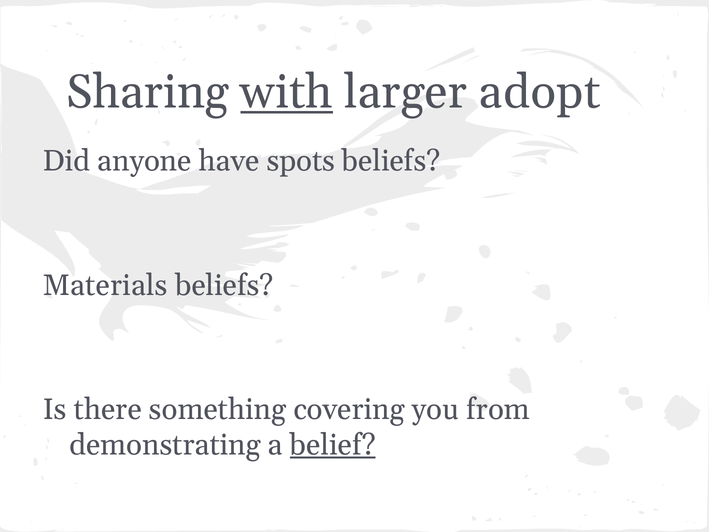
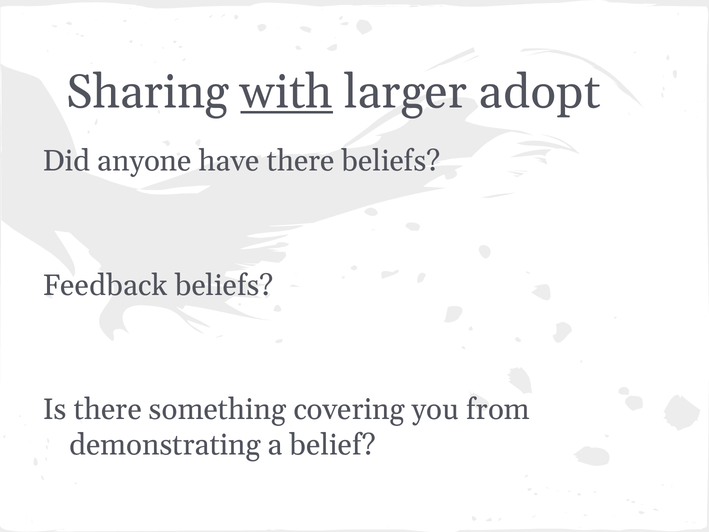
have spots: spots -> there
Materials: Materials -> Feedback
belief underline: present -> none
